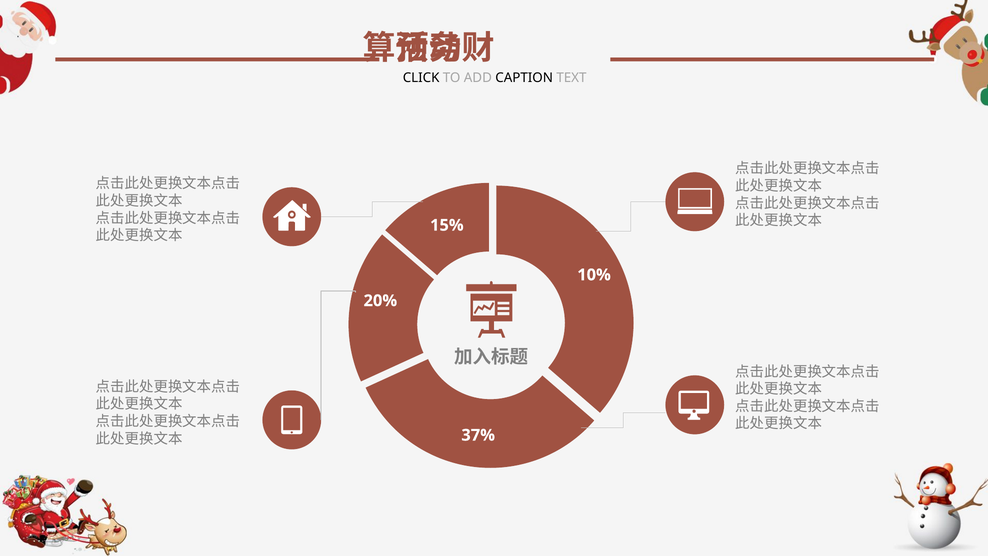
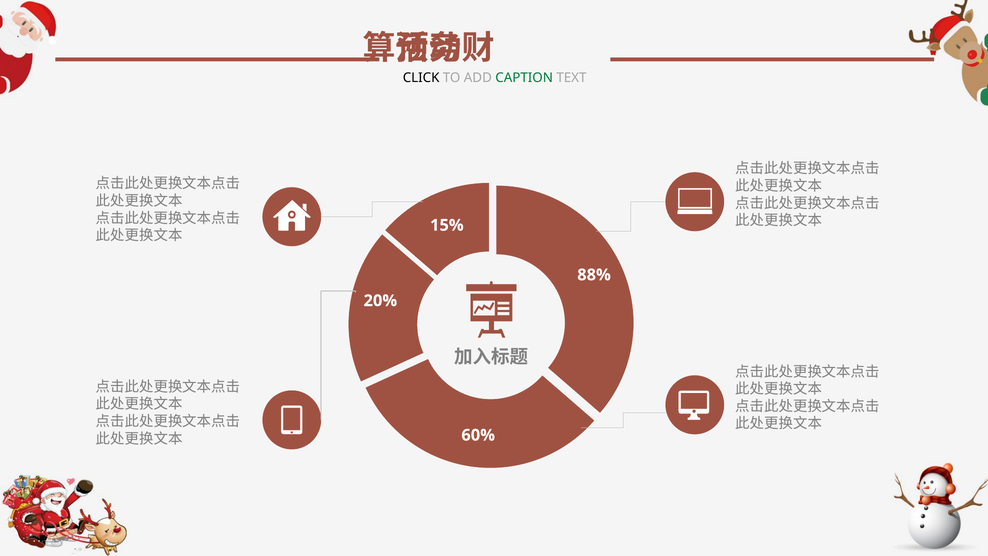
CAPTION colour: black -> green
10%: 10% -> 88%
37%: 37% -> 60%
